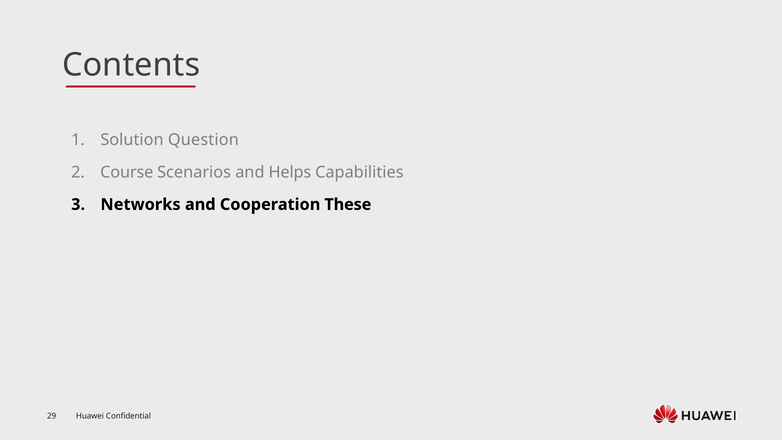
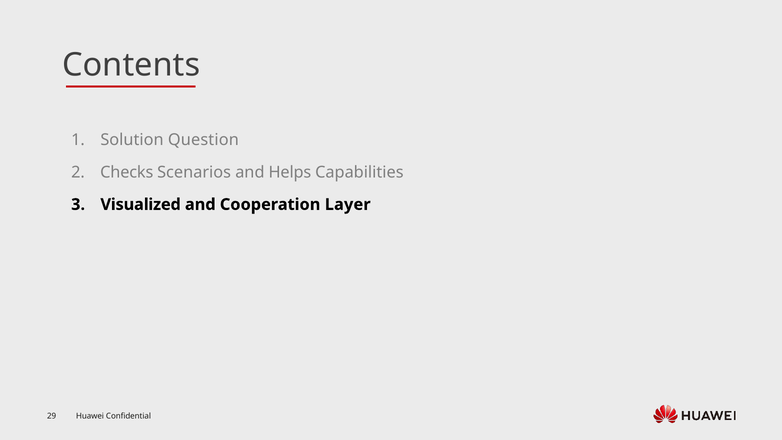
Course: Course -> Checks
Networks: Networks -> Visualized
These: These -> Layer
